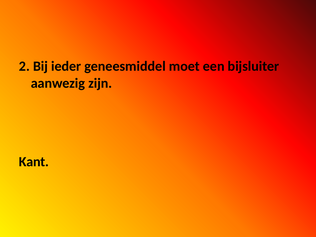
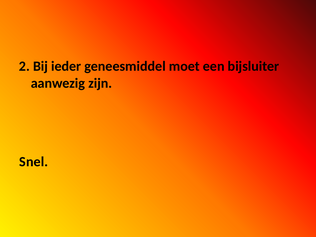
Kant: Kant -> Snel
